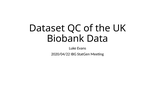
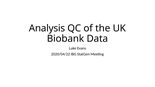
Dataset: Dataset -> Analysis
